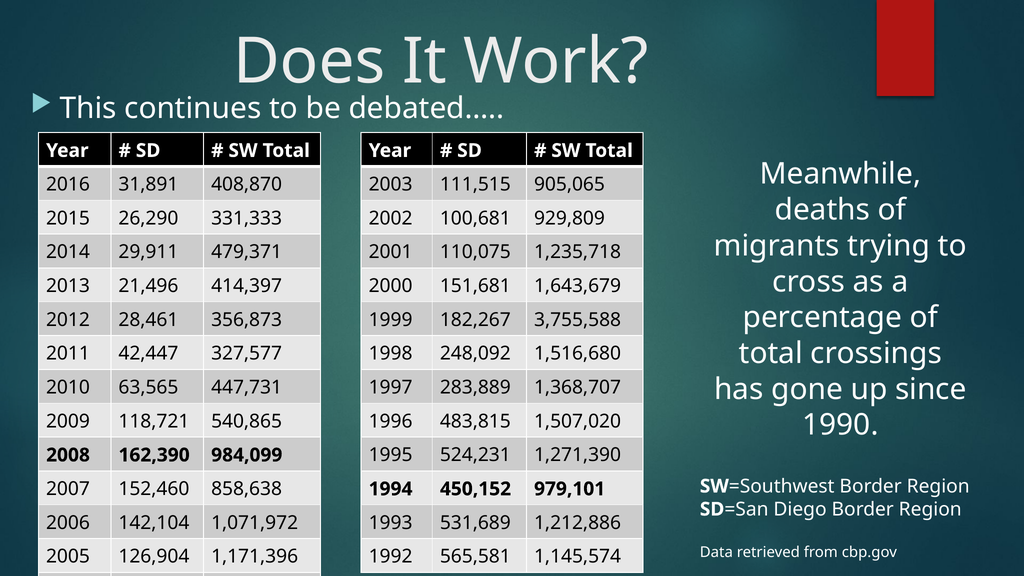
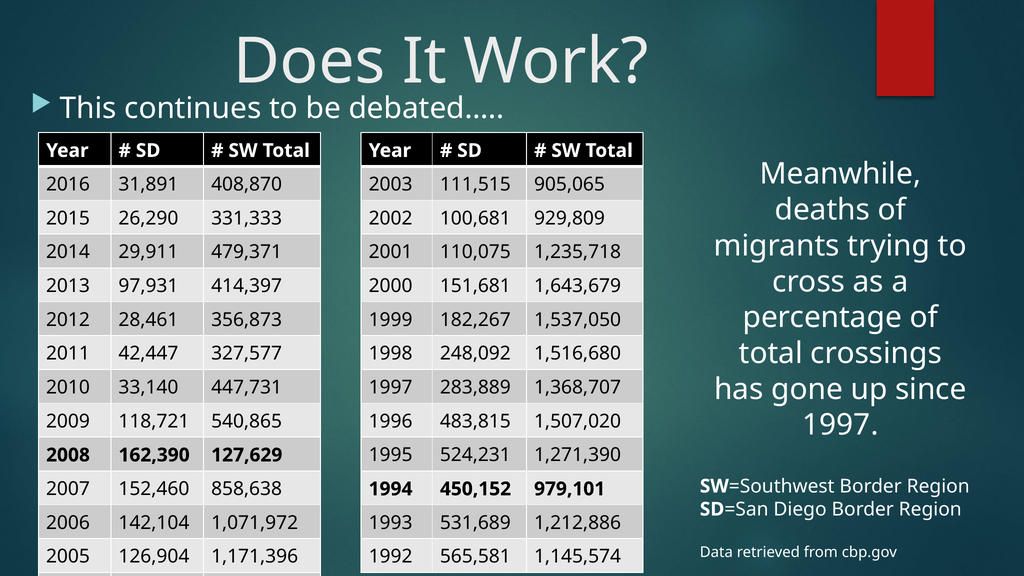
21,496: 21,496 -> 97,931
3,755,588: 3,755,588 -> 1,537,050
63,565: 63,565 -> 33,140
1990 at (840, 425): 1990 -> 1997
984,099: 984,099 -> 127,629
